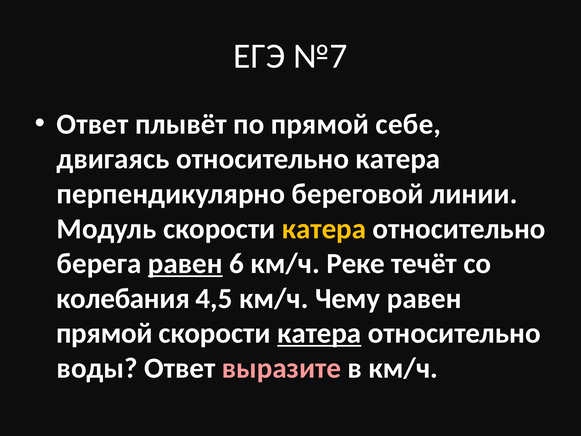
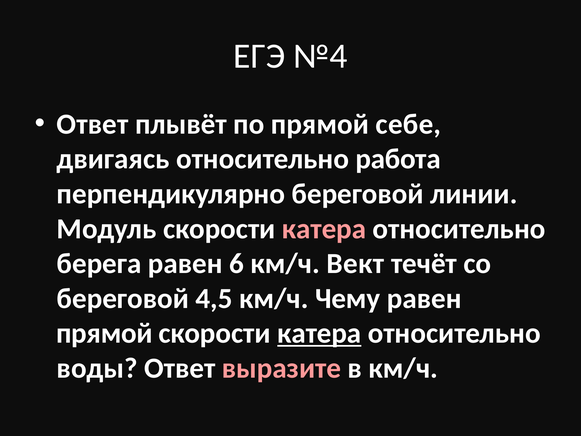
№7: №7 -> №4
относительно катера: катера -> работа
катера at (324, 229) colour: yellow -> pink
равен at (185, 263) underline: present -> none
Реке: Реке -> Вект
колебания at (123, 298): колебания -> береговой
